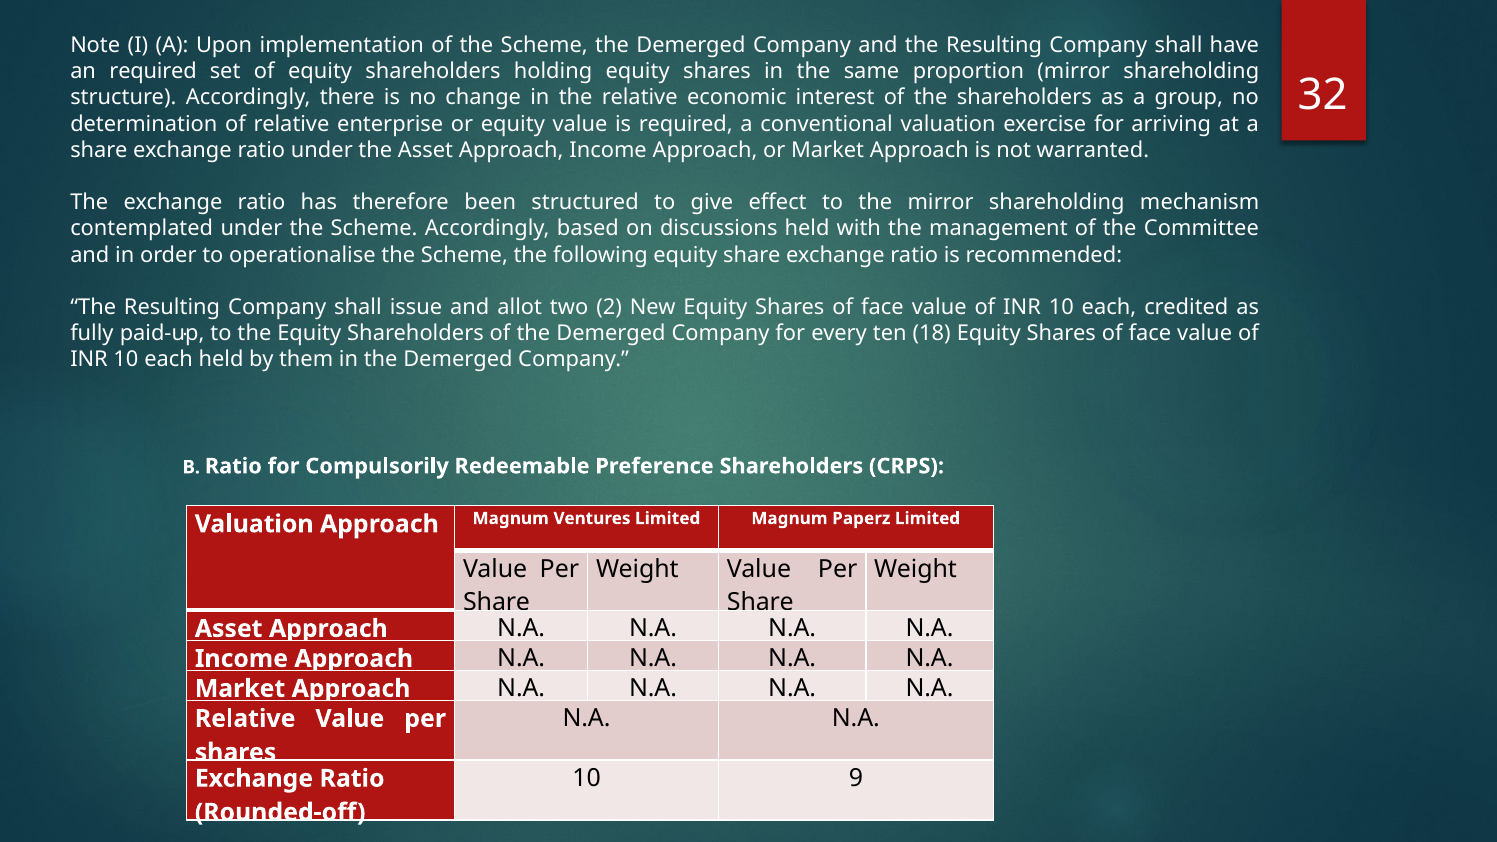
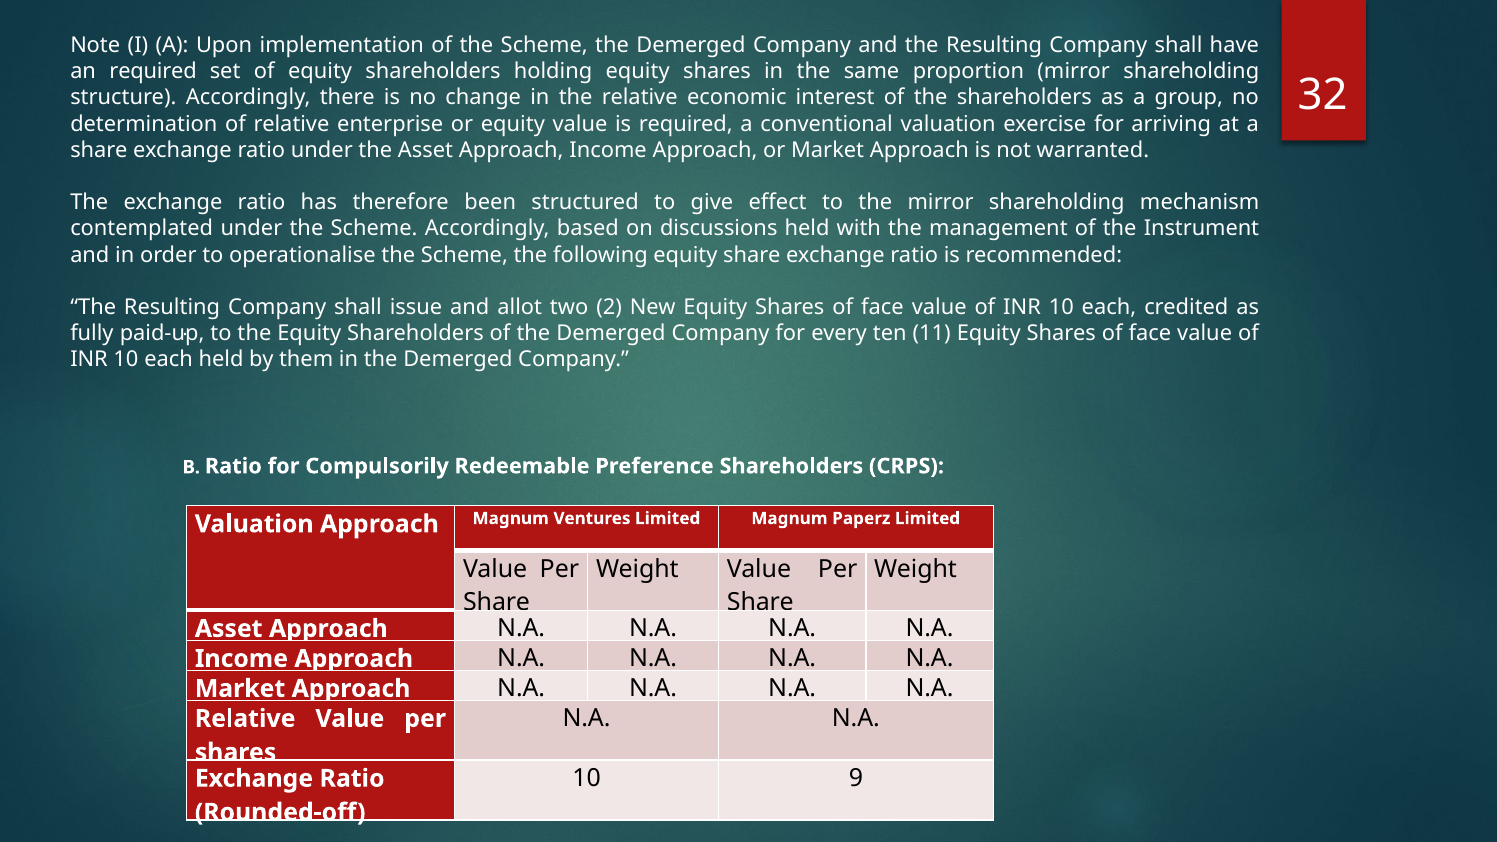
Committee: Committee -> Instrument
18: 18 -> 11
